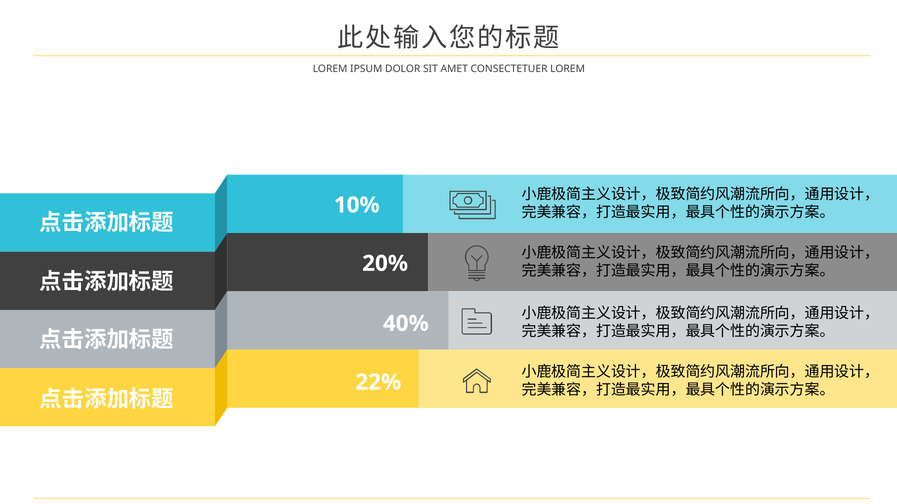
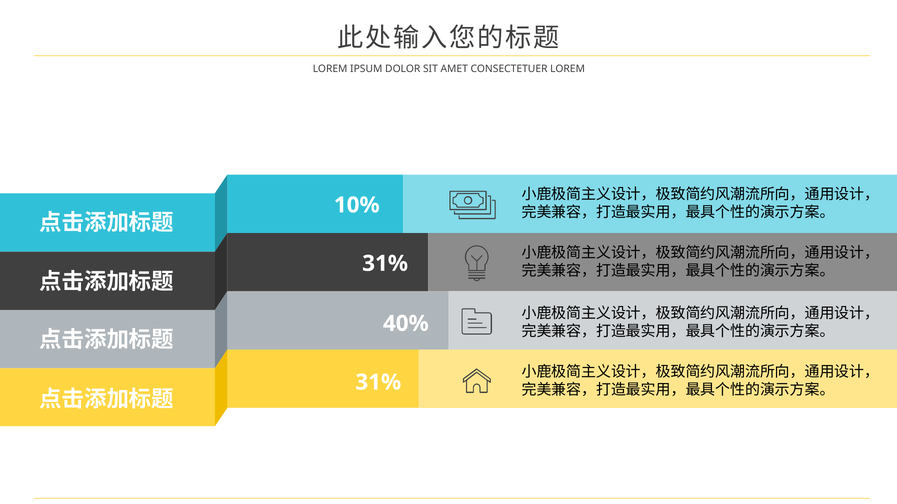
20% at (385, 264): 20% -> 31%
22% at (378, 383): 22% -> 31%
